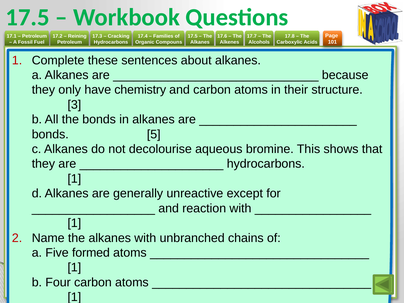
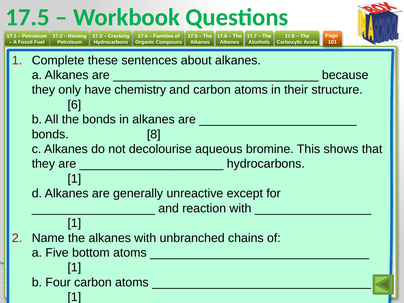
3 at (74, 105): 3 -> 6
5: 5 -> 8
formed: formed -> bottom
